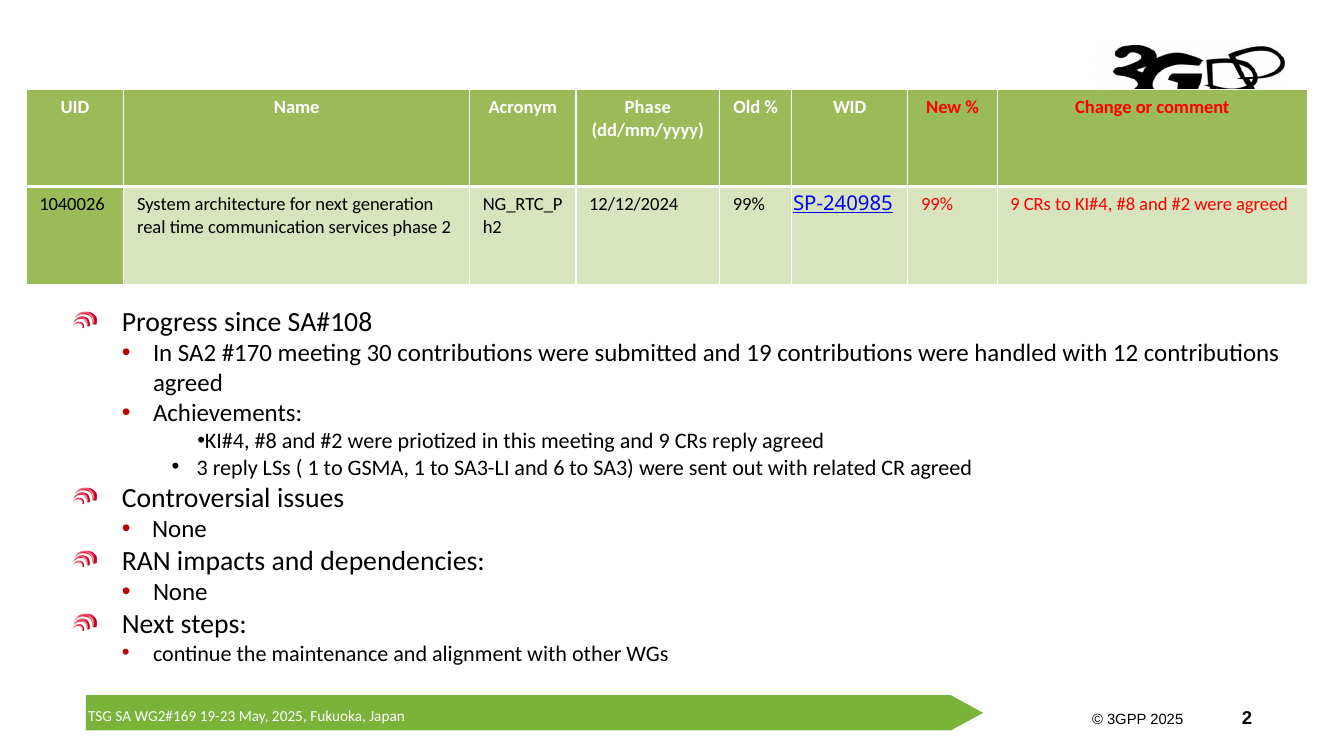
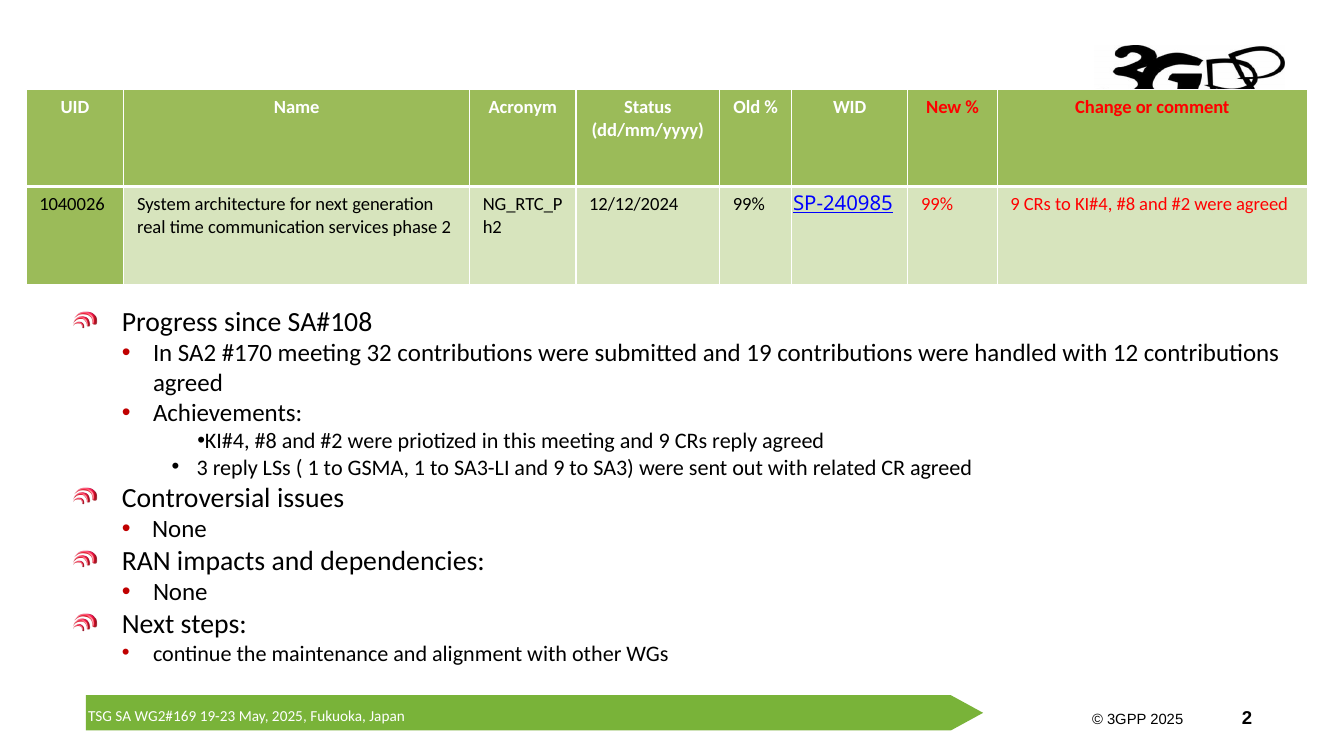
Acronym Phase: Phase -> Status
30: 30 -> 32
SA3-LI and 6: 6 -> 9
